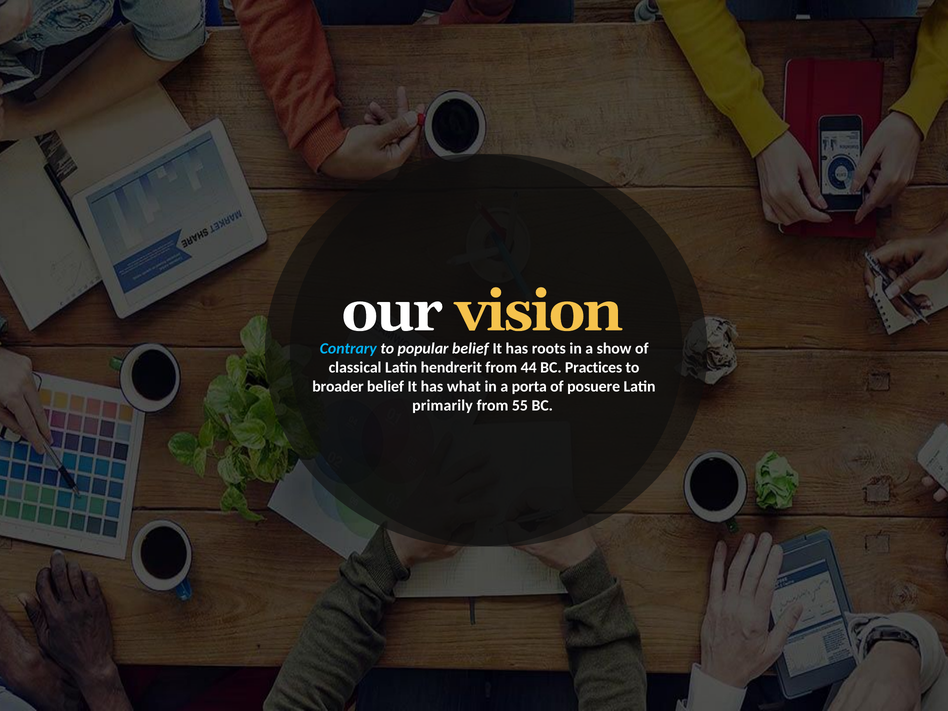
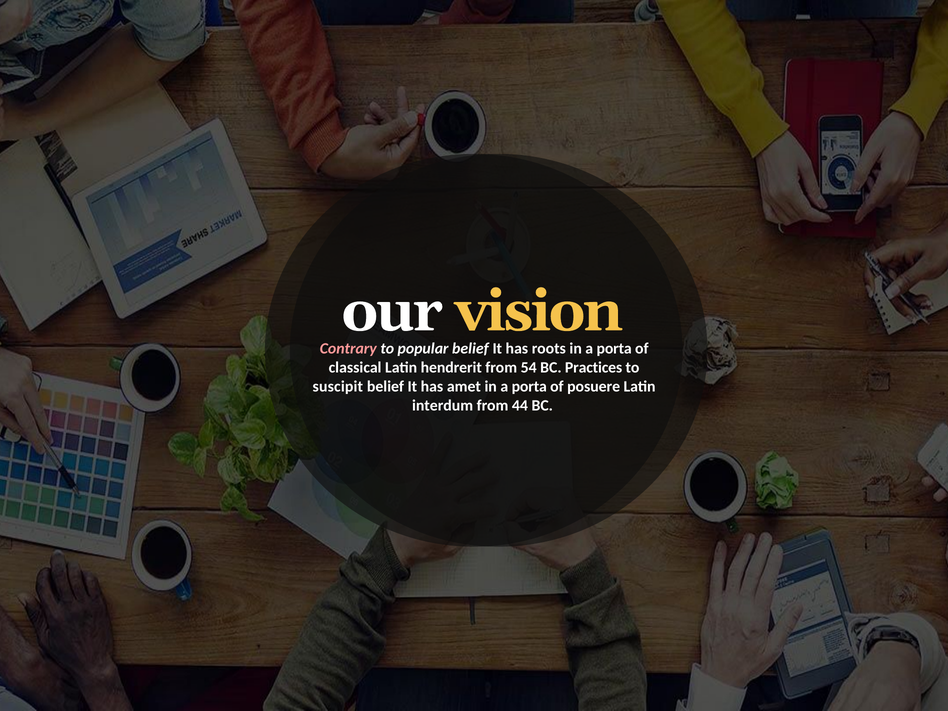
Contrary colour: light blue -> pink
show at (614, 349): show -> porta
44: 44 -> 54
broader: broader -> suscipit
what: what -> amet
primarily: primarily -> interdum
55: 55 -> 44
